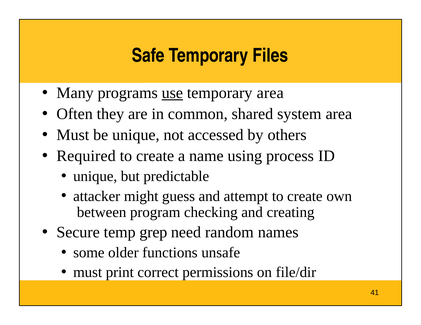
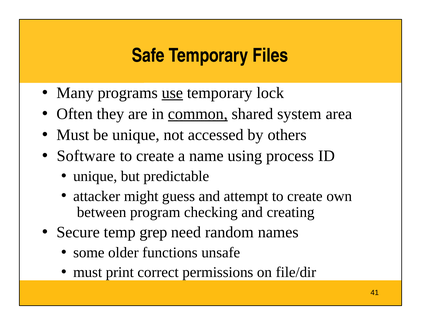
temporary area: area -> lock
common underline: none -> present
Required: Required -> Software
